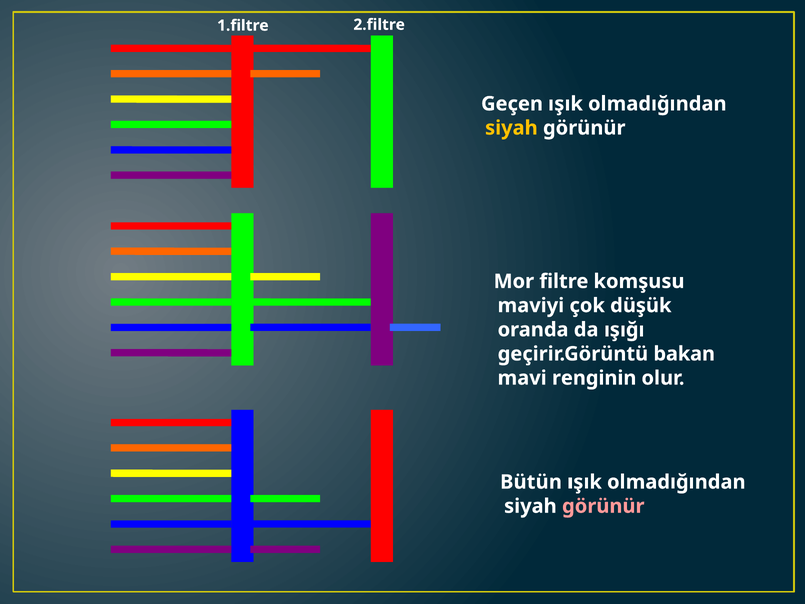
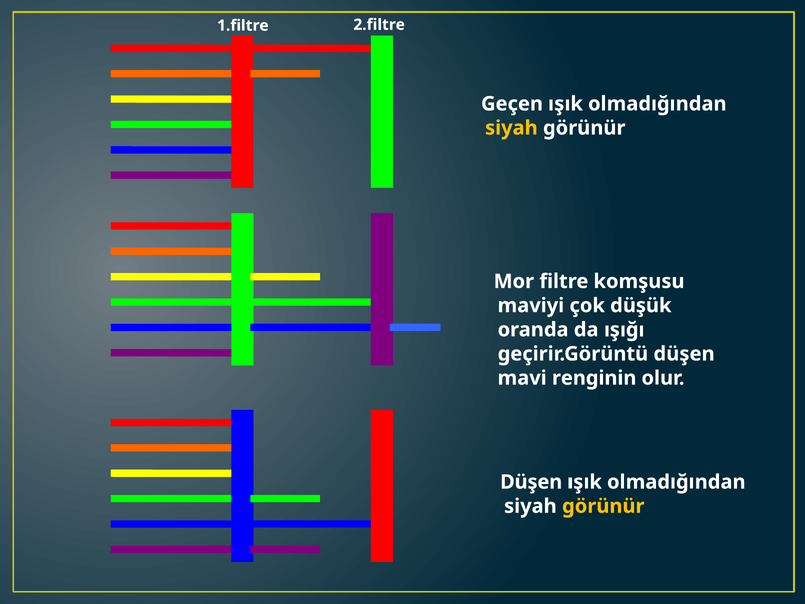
geçirir.Görüntü bakan: bakan -> düşen
Bütün at (531, 482): Bütün -> Düşen
görünür at (603, 506) colour: pink -> yellow
